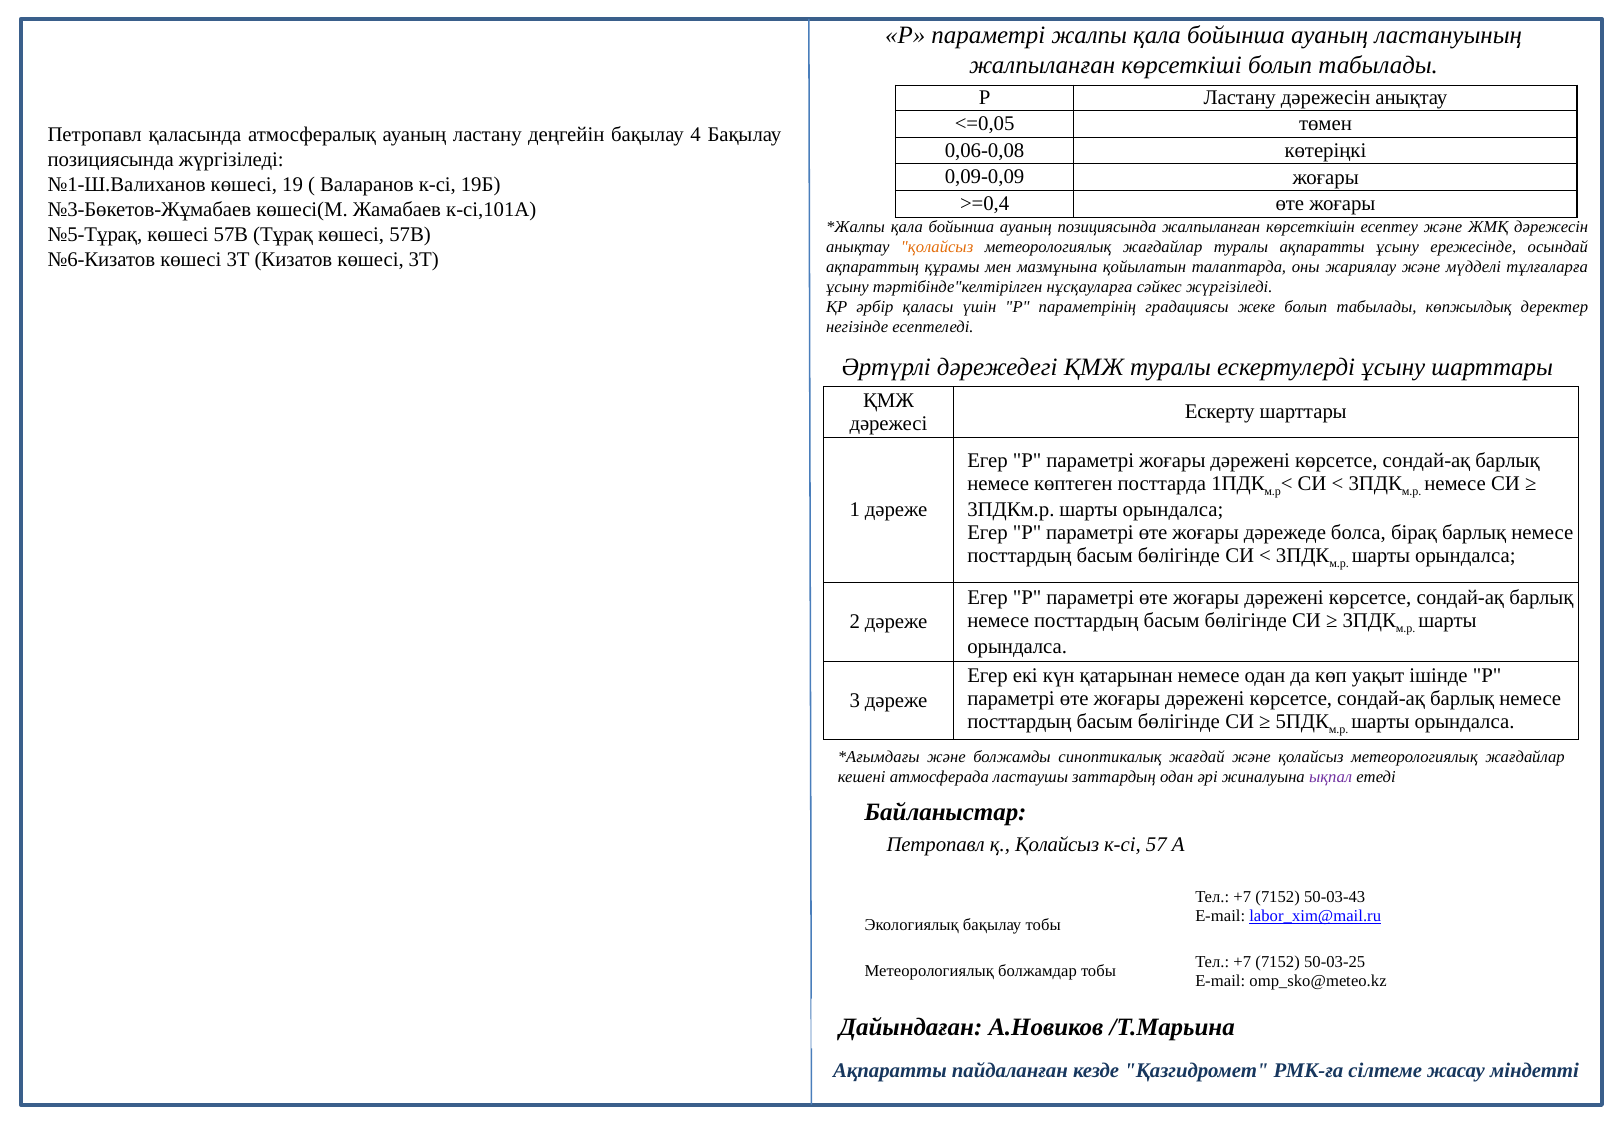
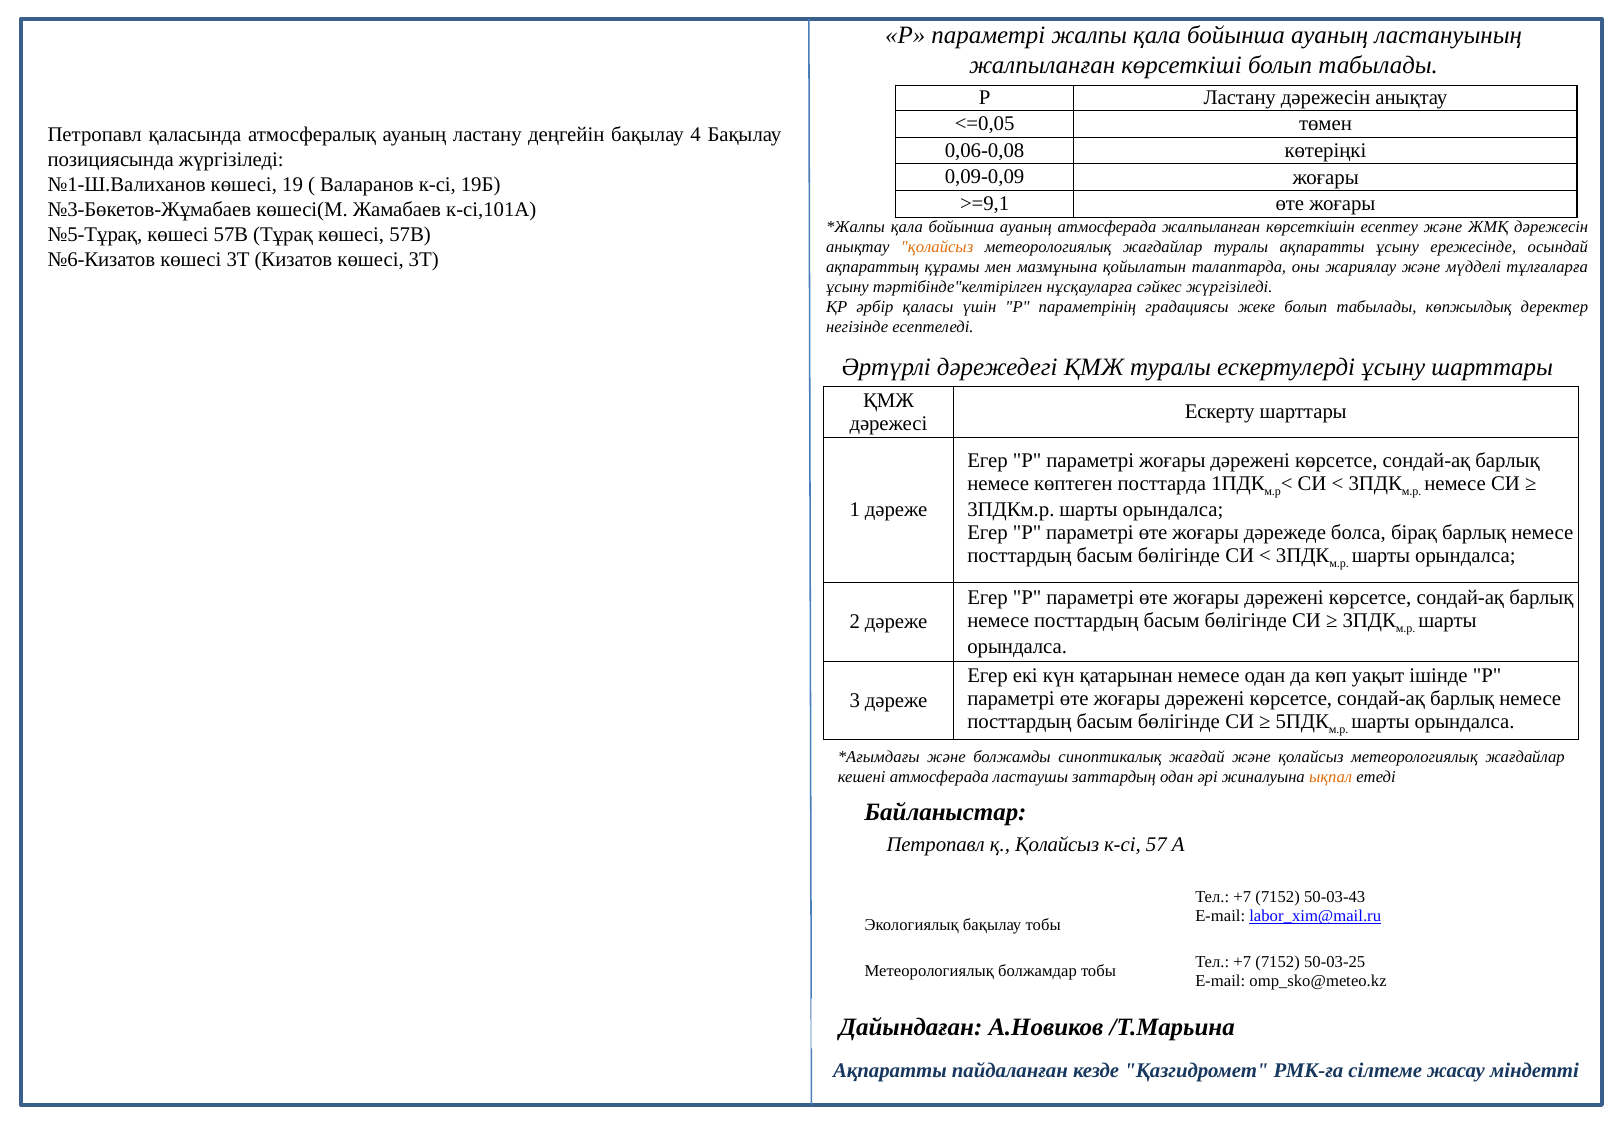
>=0,4: >=0,4 -> >=9,1
ауаның позициясында: позициясында -> атмосферада
ықпал colour: purple -> orange
